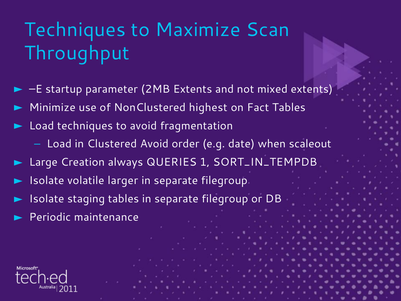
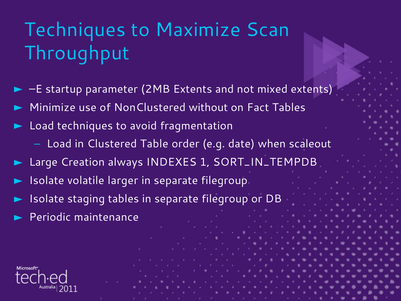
highest: highest -> without
Clustered Avoid: Avoid -> Table
QUERIES: QUERIES -> INDEXES
